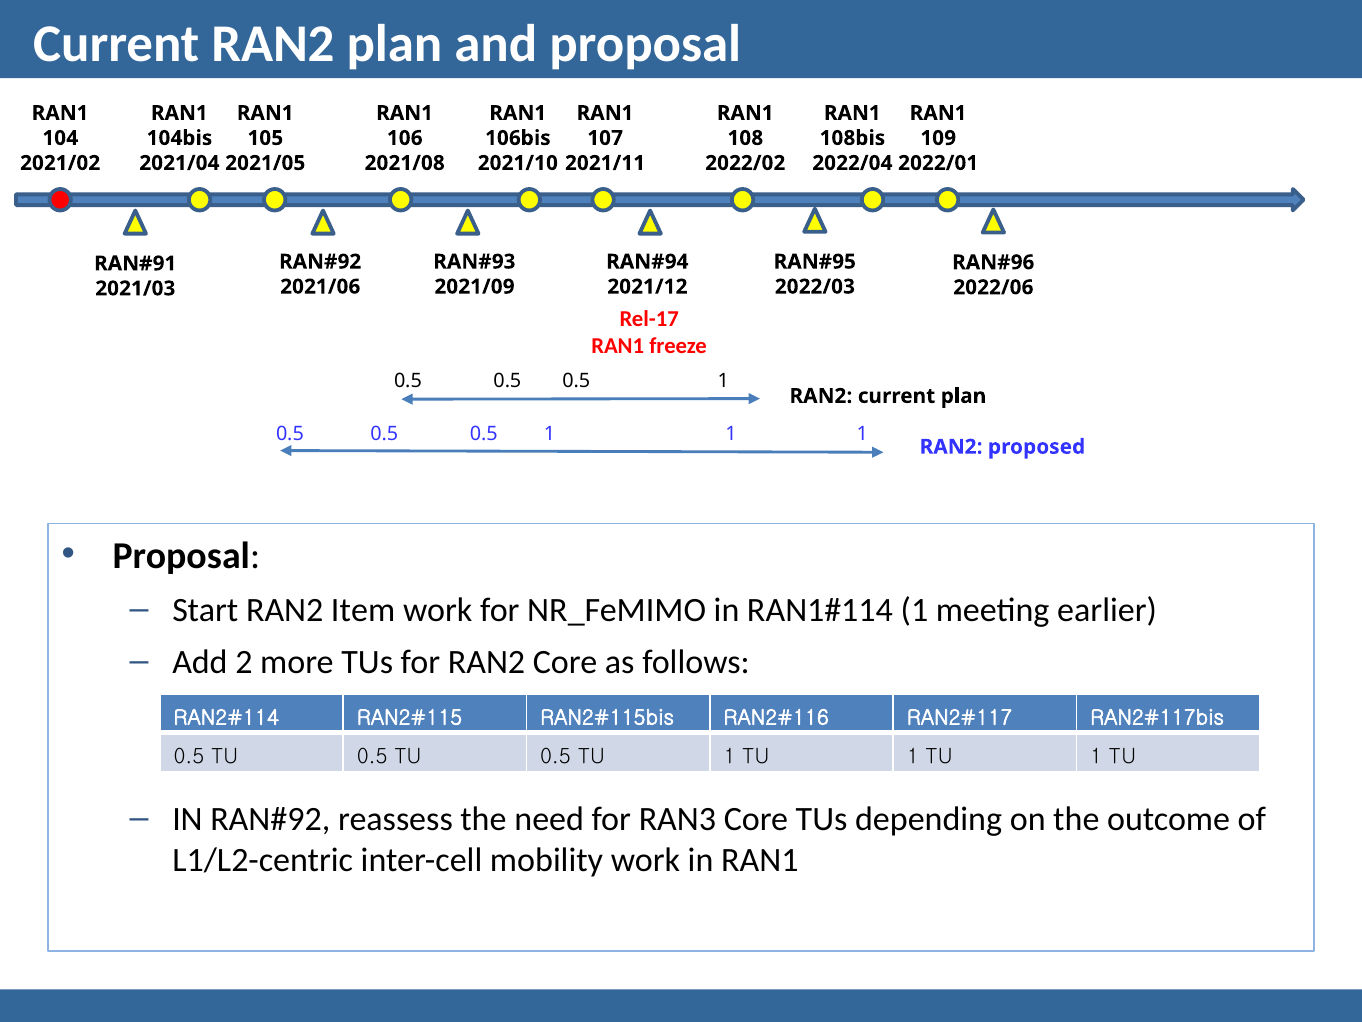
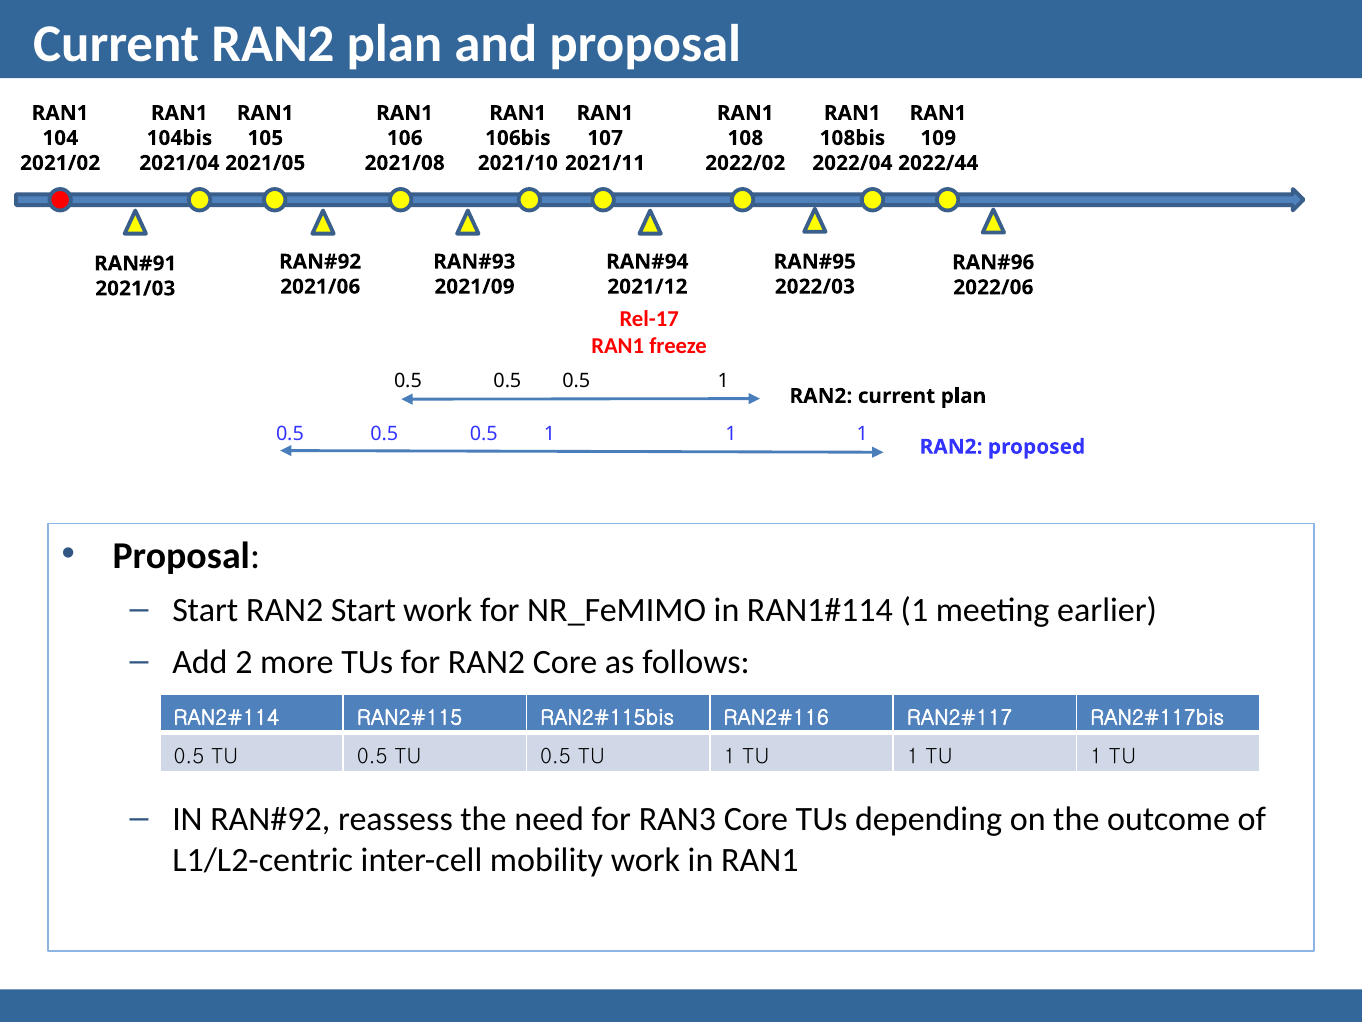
2022/01: 2022/01 -> 2022/44
RAN2 Item: Item -> Start
